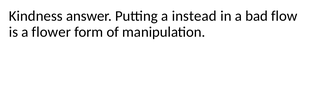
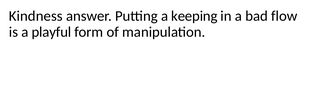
instead: instead -> keeping
flower: flower -> playful
